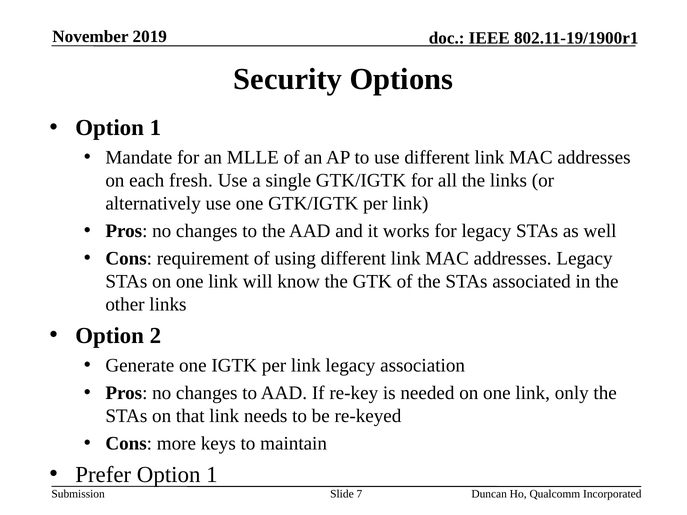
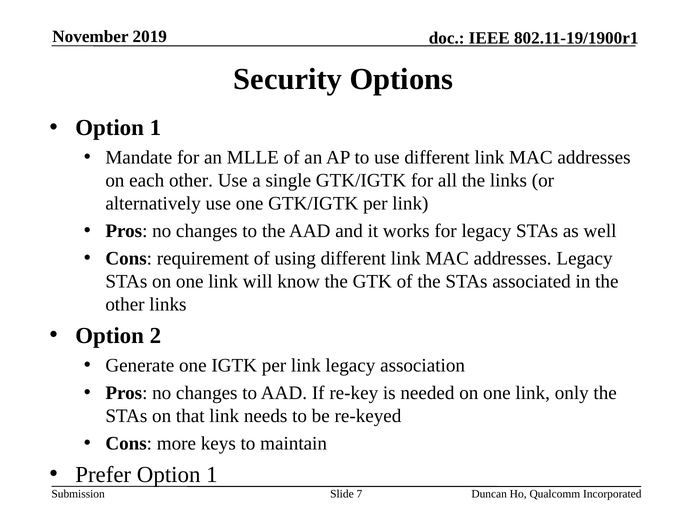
each fresh: fresh -> other
